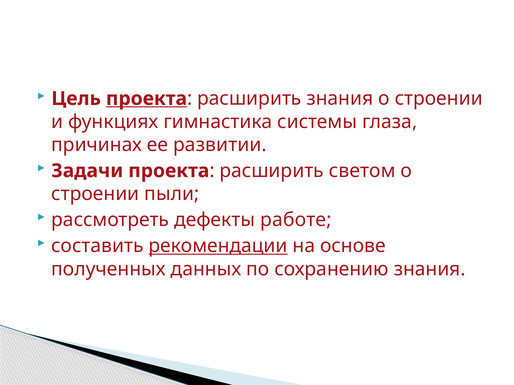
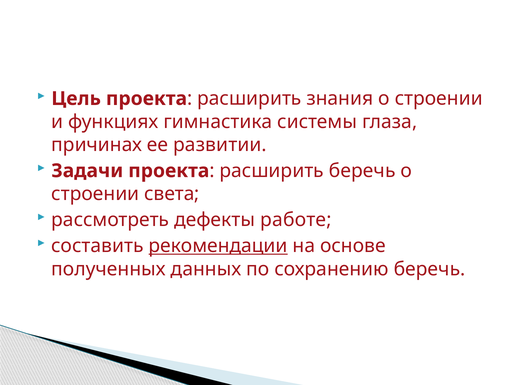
проекта at (146, 99) underline: present -> none
расширить светом: светом -> беречь
пыли: пыли -> света
сохранению знания: знания -> беречь
